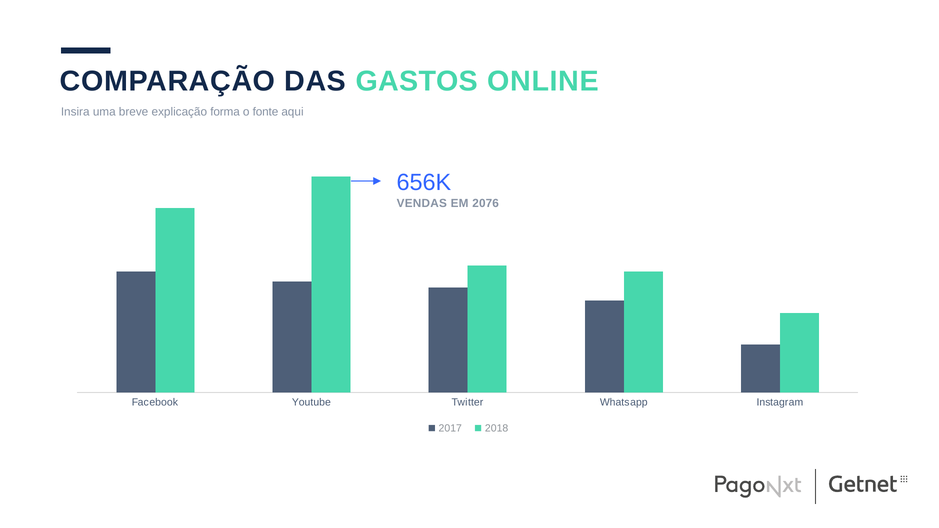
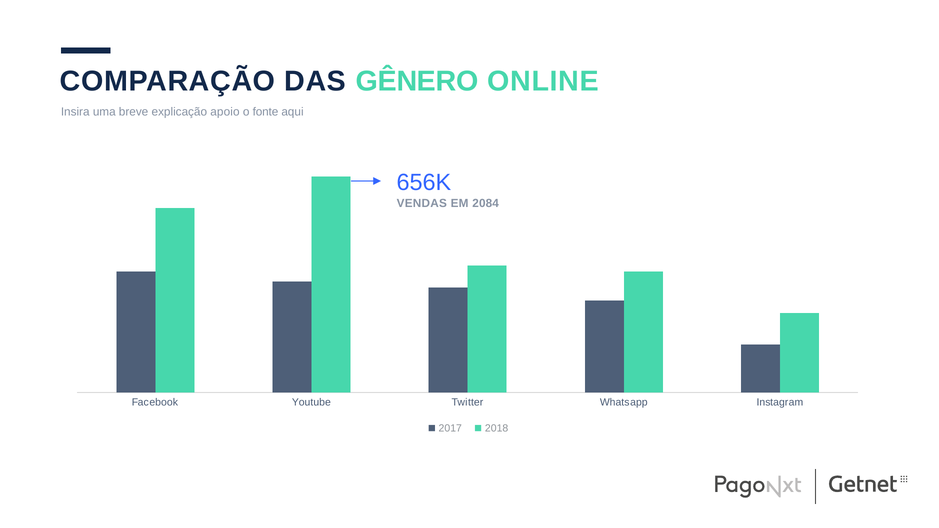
GASTOS: GASTOS -> GÊNERO
forma: forma -> apoio
2076: 2076 -> 2084
